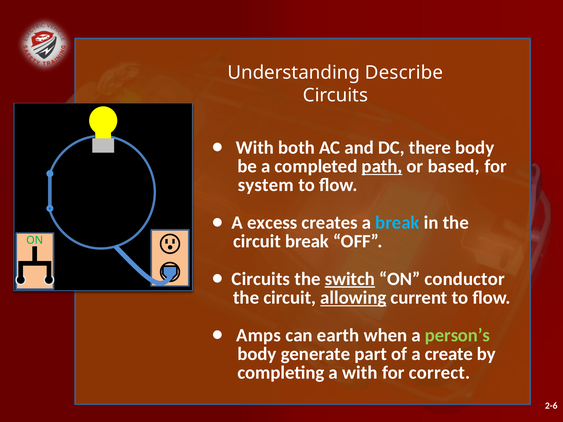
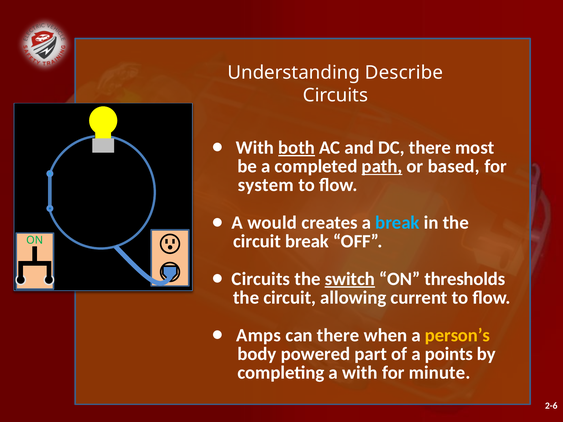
both underline: none -> present
there body: body -> most
excess: excess -> would
conductor: conductor -> thresholds
allowing underline: present -> none
can earth: earth -> there
person’s colour: light green -> yellow
generate: generate -> powered
create: create -> points
correct: correct -> minute
